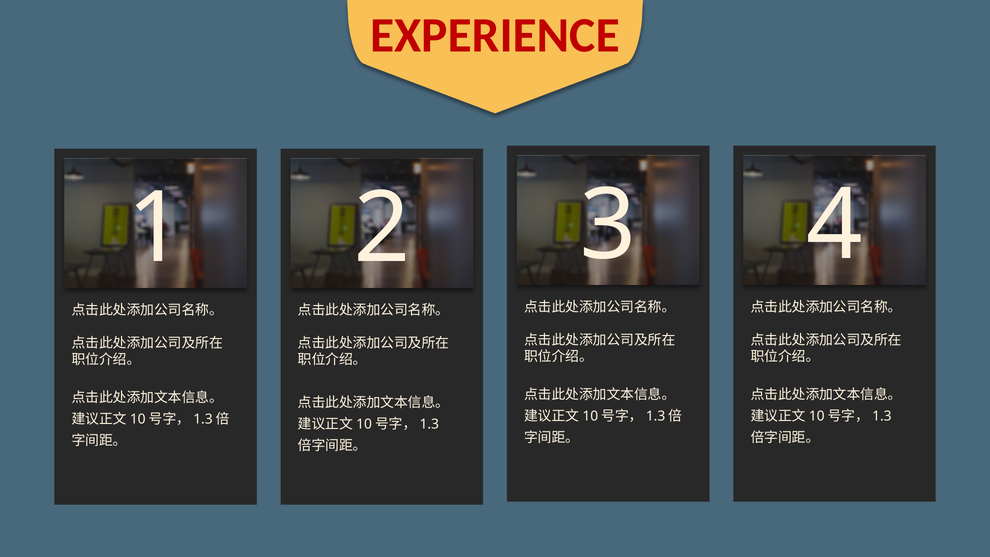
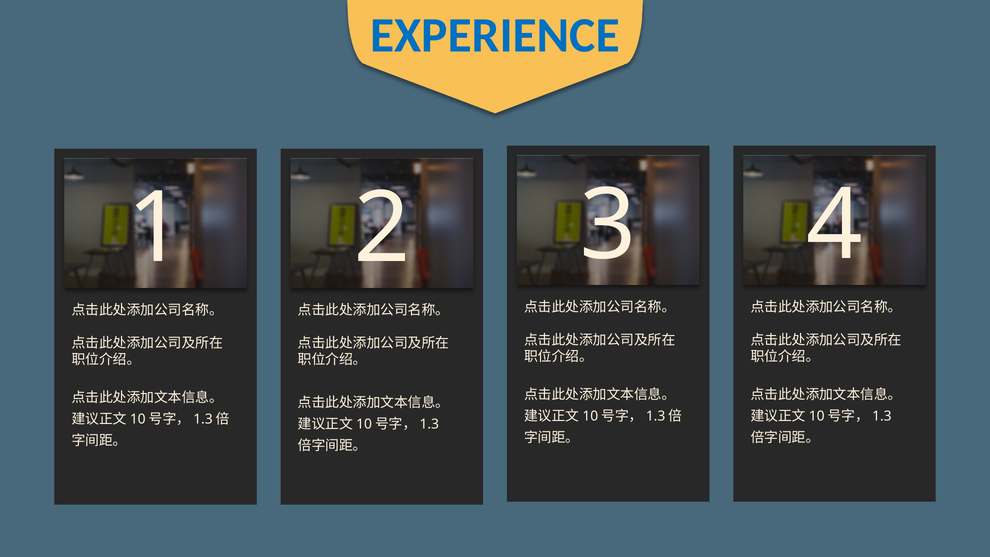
EXPERIENCE colour: red -> blue
